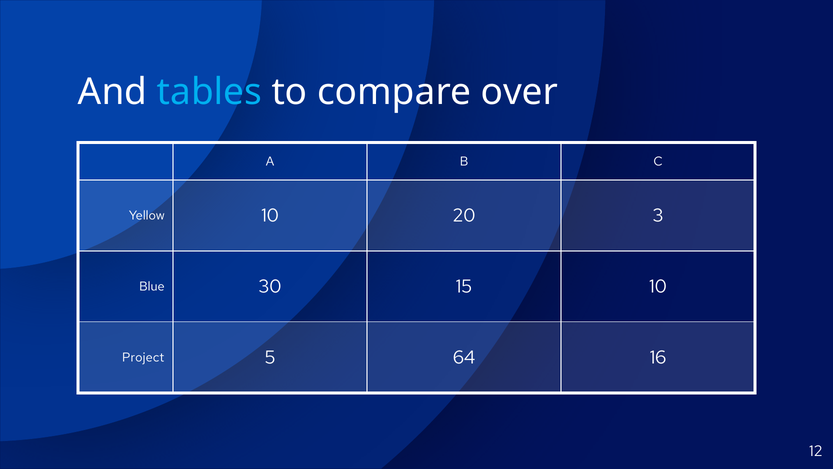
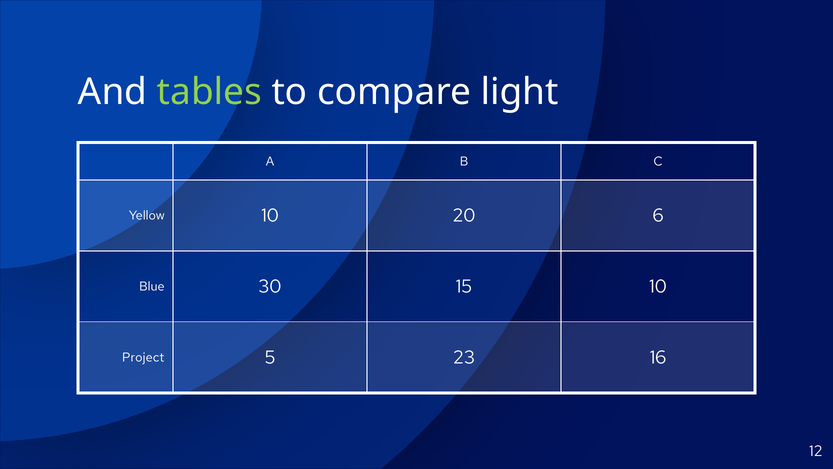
tables colour: light blue -> light green
over: over -> light
3: 3 -> 6
64: 64 -> 23
